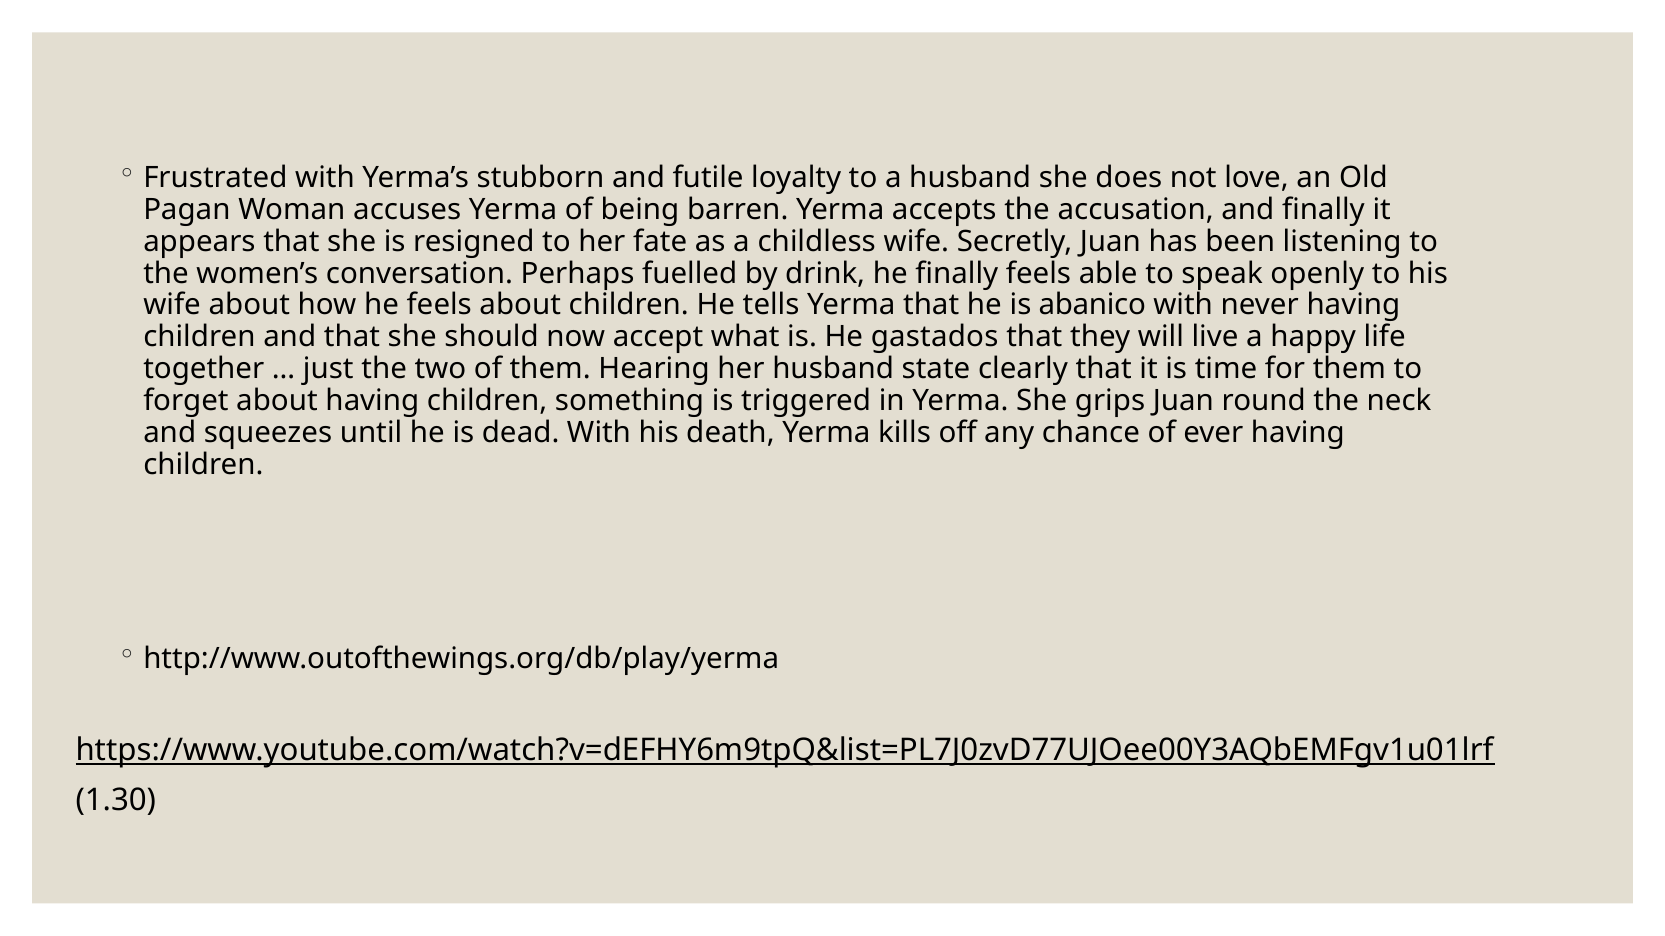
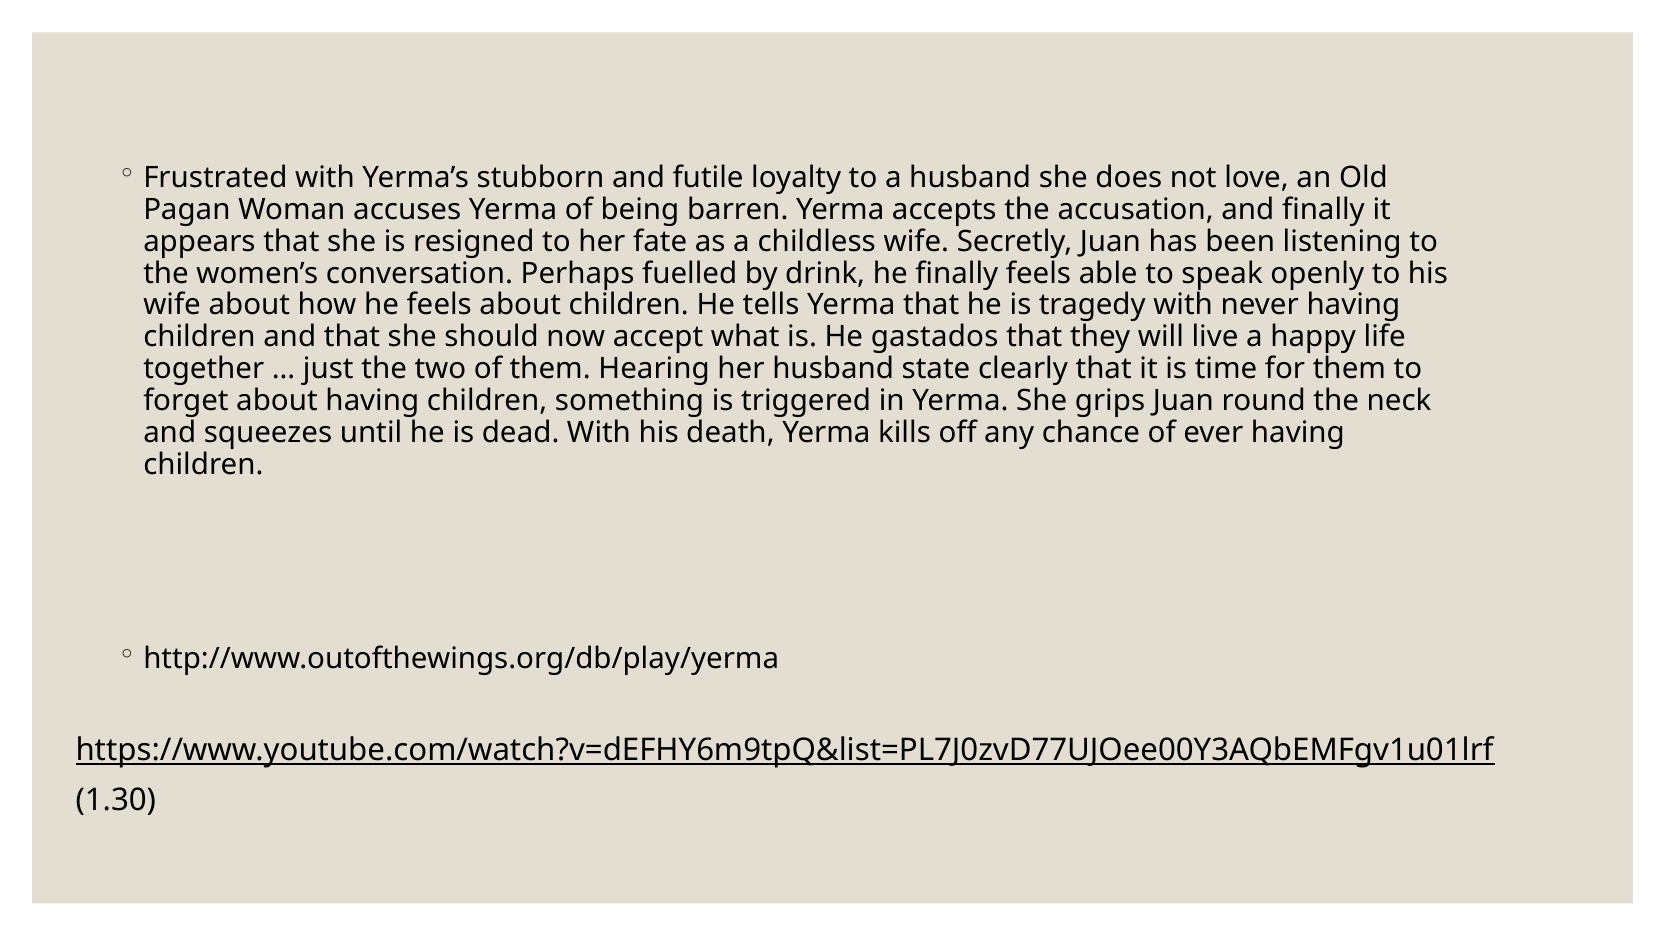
abanico: abanico -> tragedy
